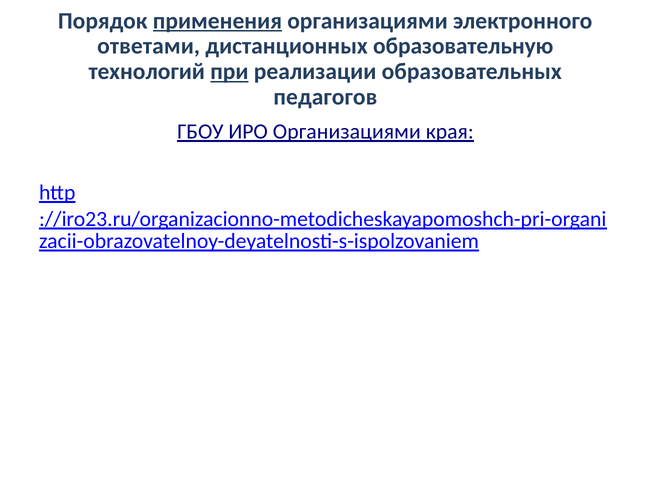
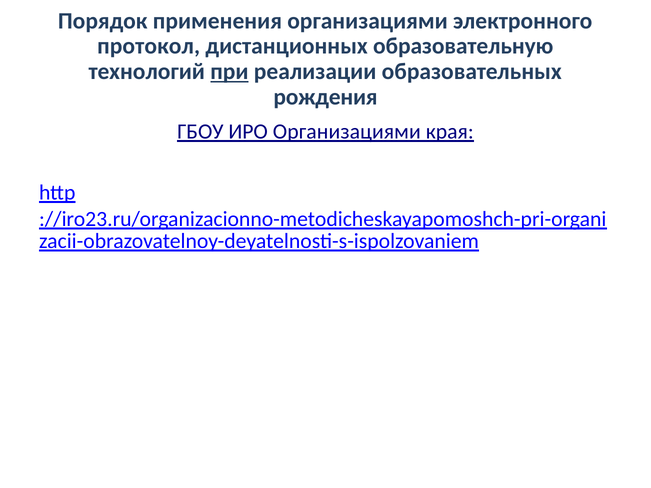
применения underline: present -> none
ответами: ответами -> протокол
педагогов: педагогов -> рождения
